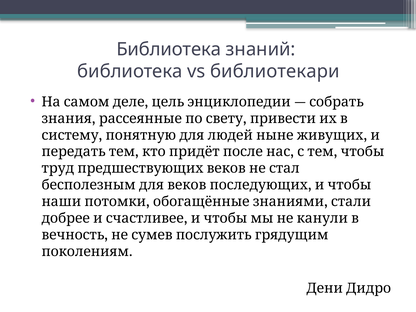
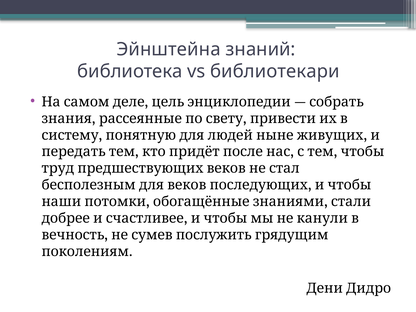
Библиотека at (169, 49): Библиотека -> Эйнштейна
